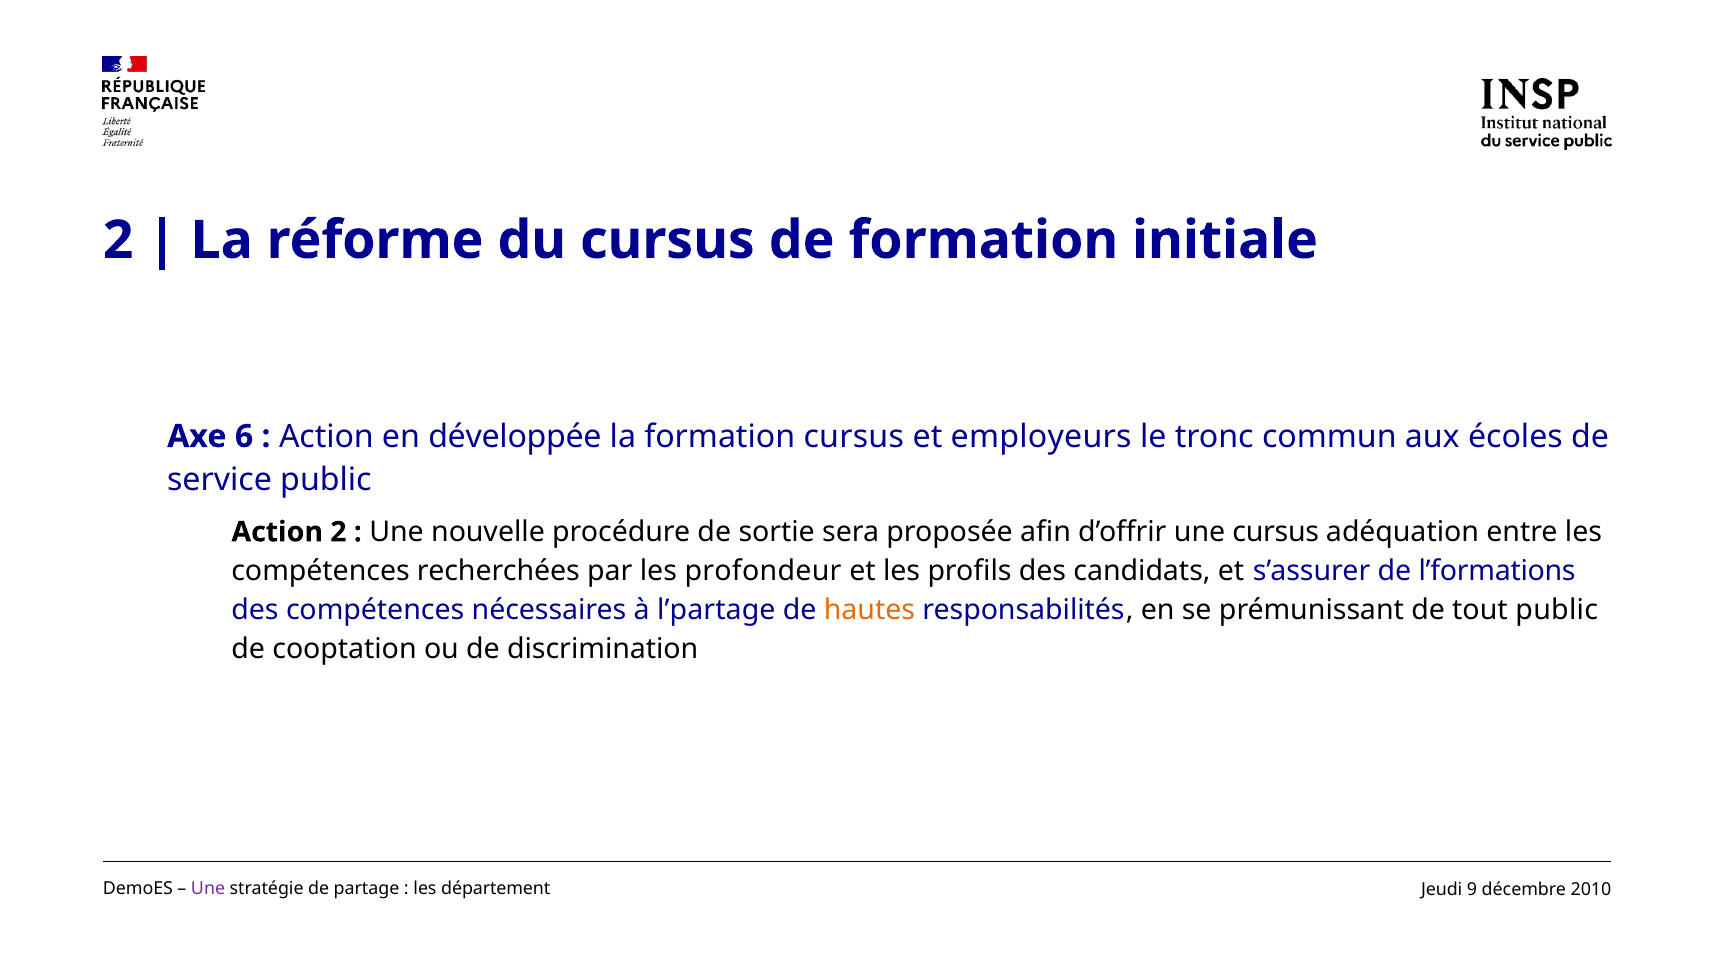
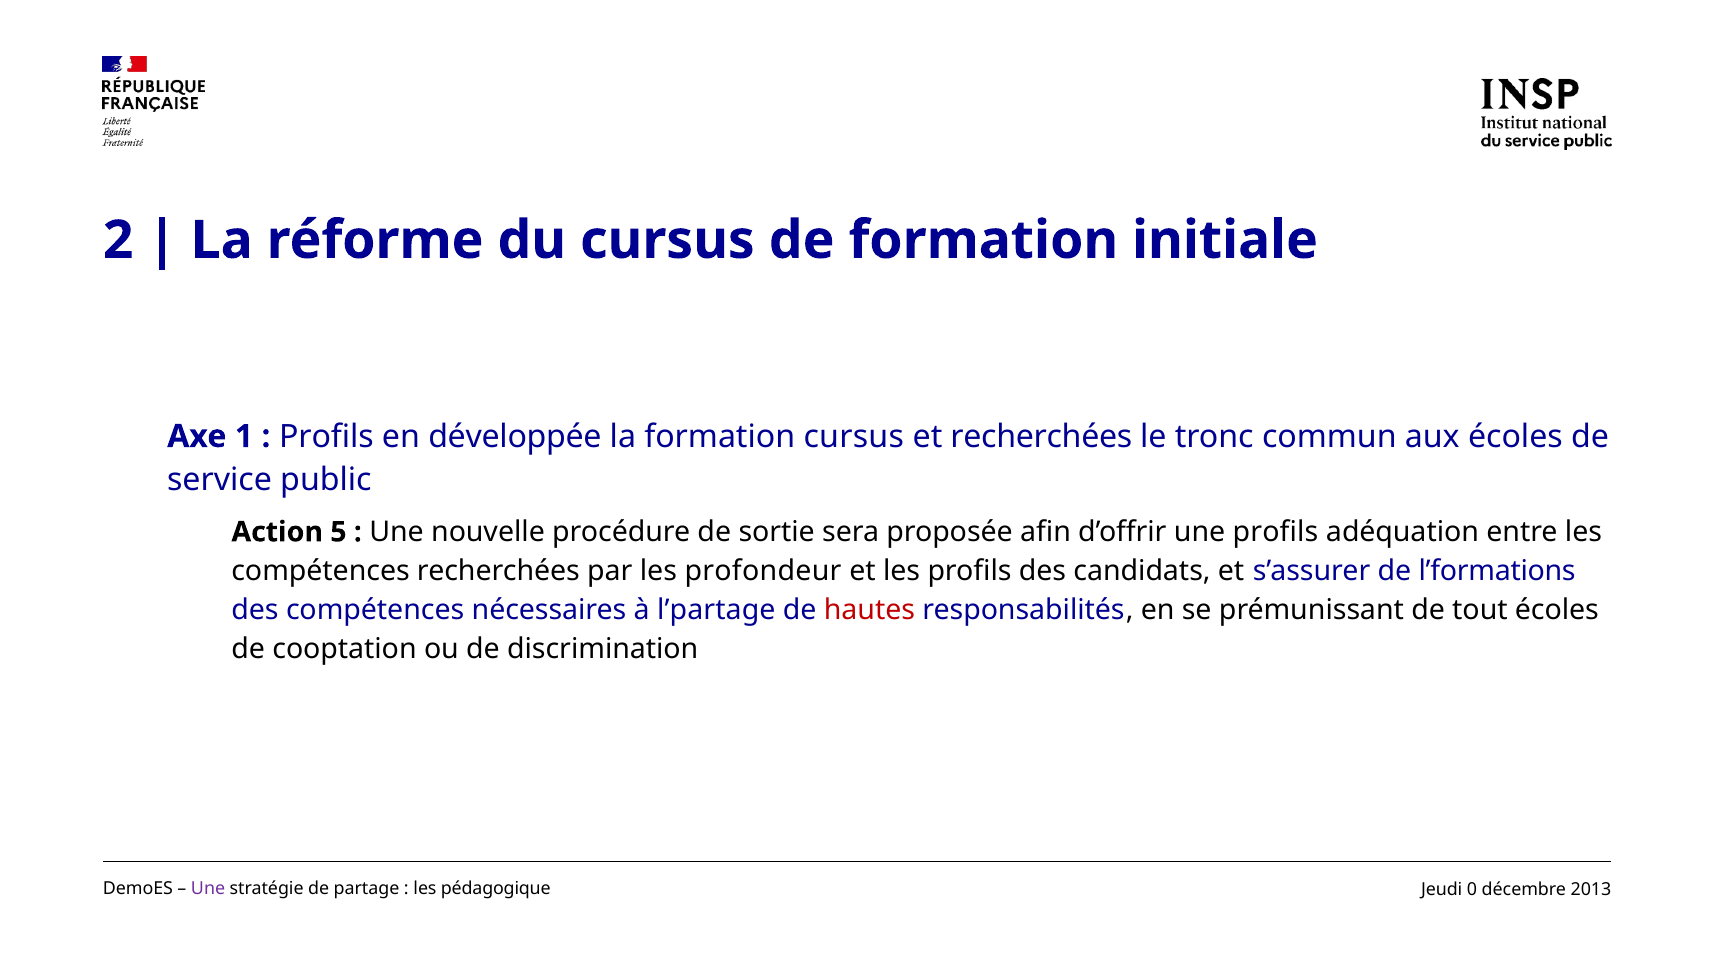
6: 6 -> 1
Action at (326, 436): Action -> Profils
et employeurs: employeurs -> recherchées
Action 2: 2 -> 5
une cursus: cursus -> profils
hautes colour: orange -> red
tout public: public -> écoles
département: département -> pédagogique
9: 9 -> 0
2010: 2010 -> 2013
